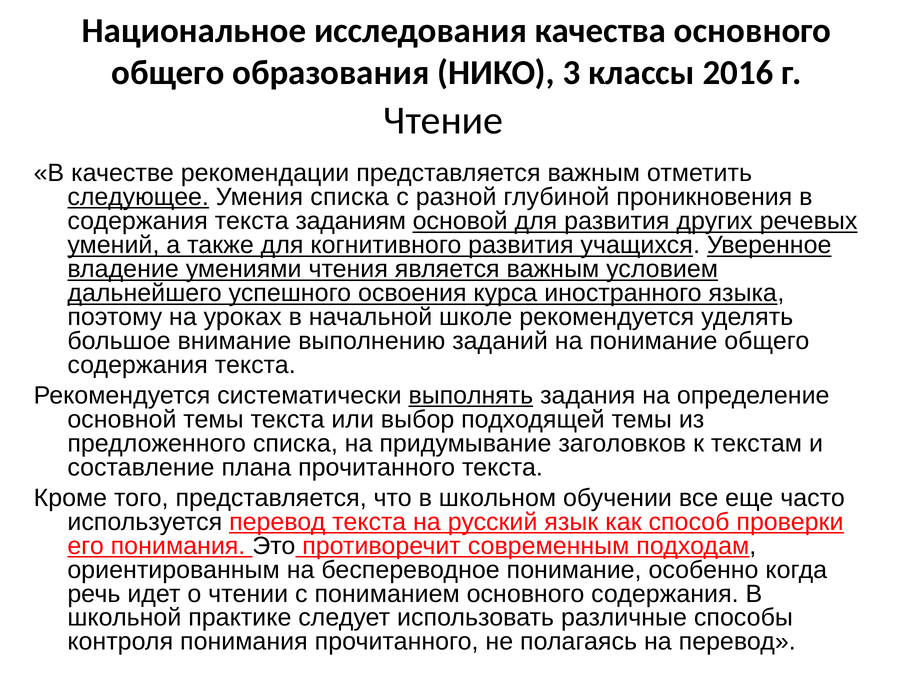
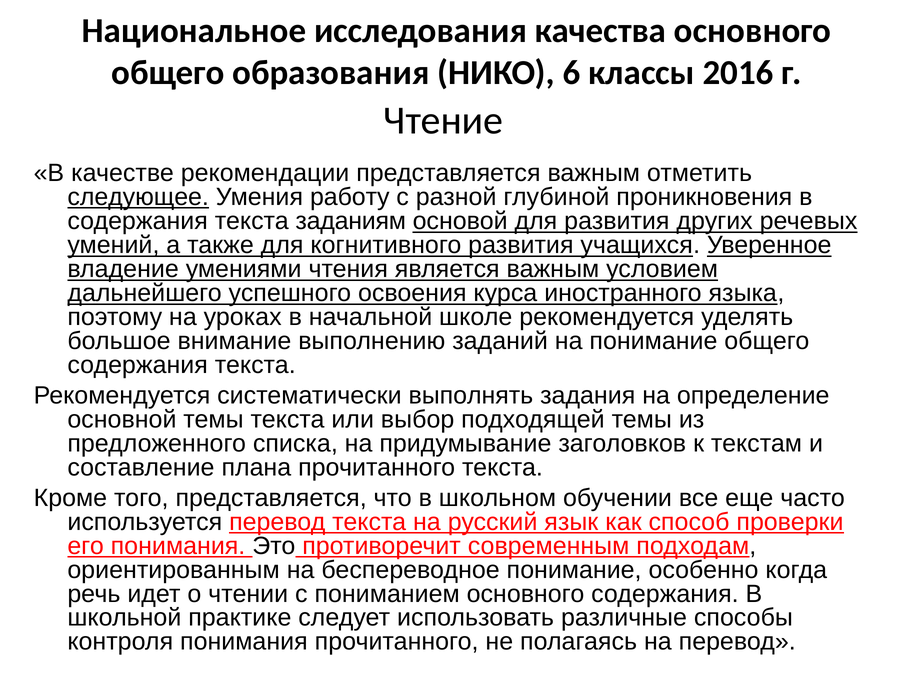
3: 3 -> 6
Умения списка: списка -> работу
выполнять underline: present -> none
